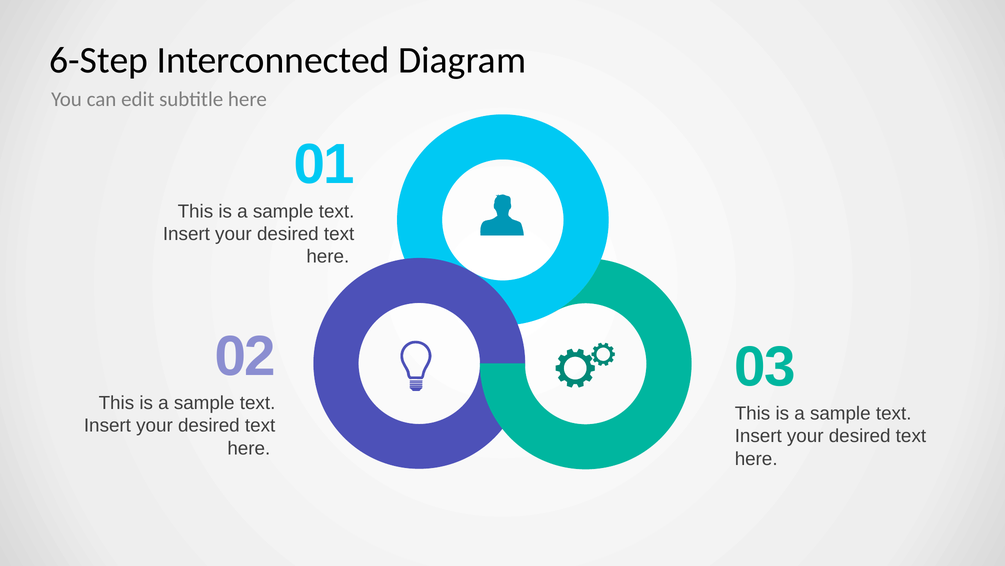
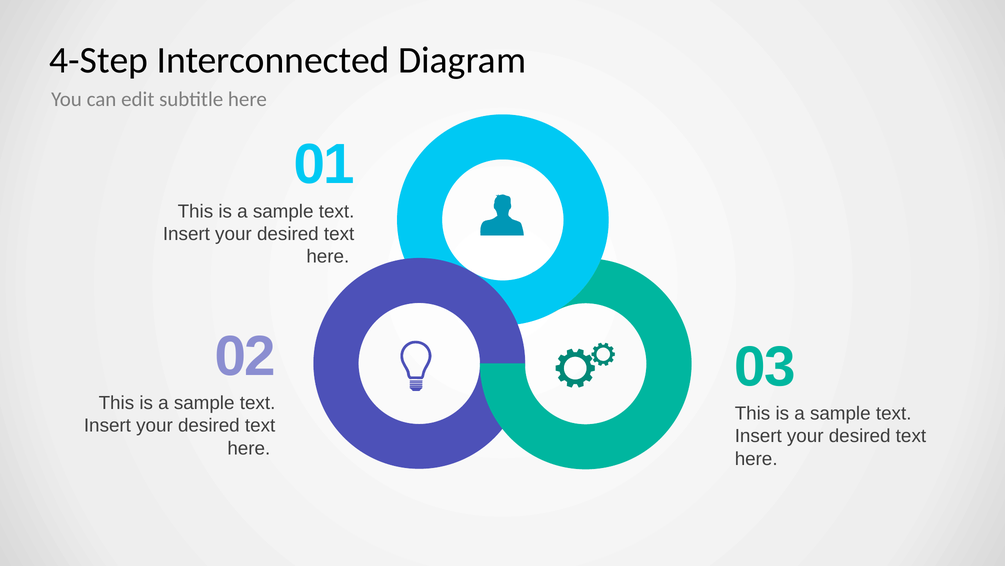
6-Step: 6-Step -> 4-Step
